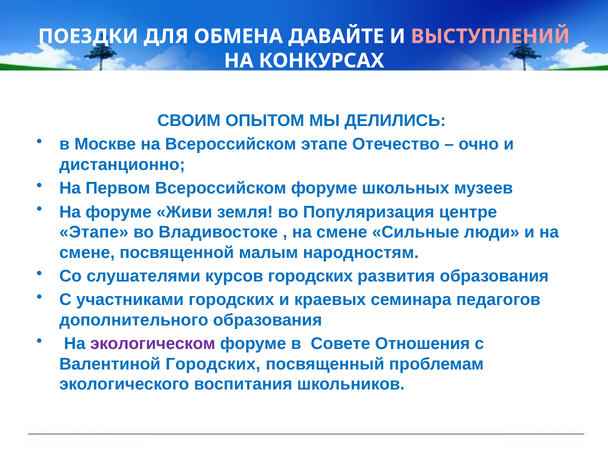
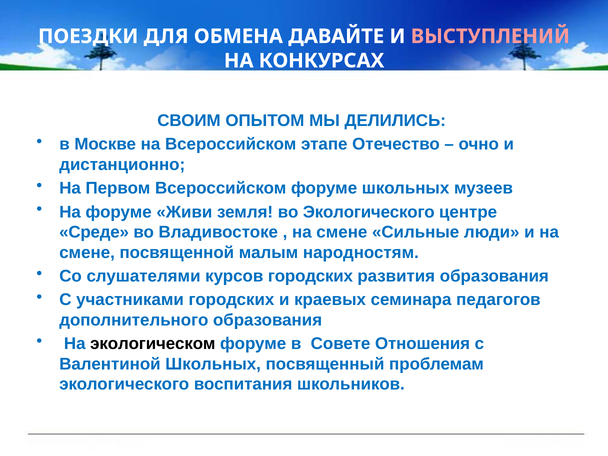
во Популяризация: Популяризация -> Экологического
Этапе at (94, 232): Этапе -> Среде
экологическом colour: purple -> black
Валентиной Городских: Городских -> Школьных
